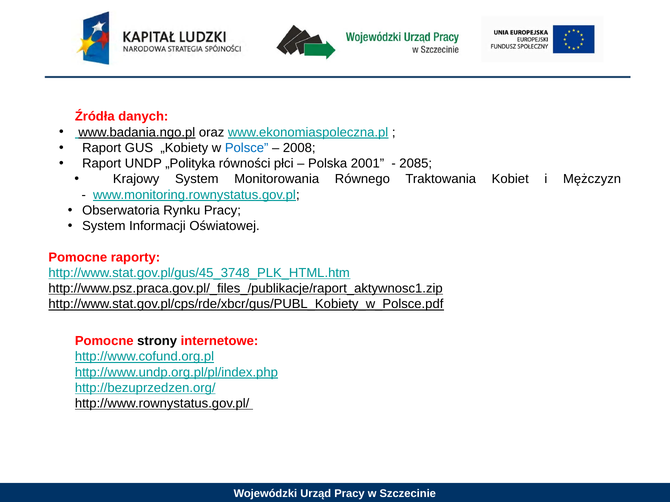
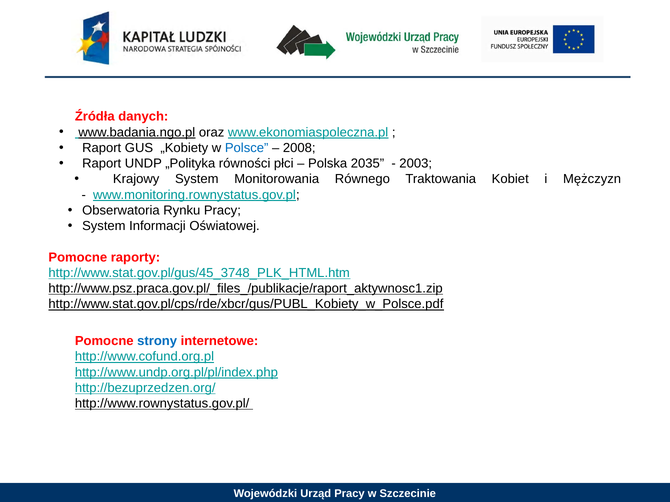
2001: 2001 -> 2035
2085: 2085 -> 2003
strony colour: black -> blue
